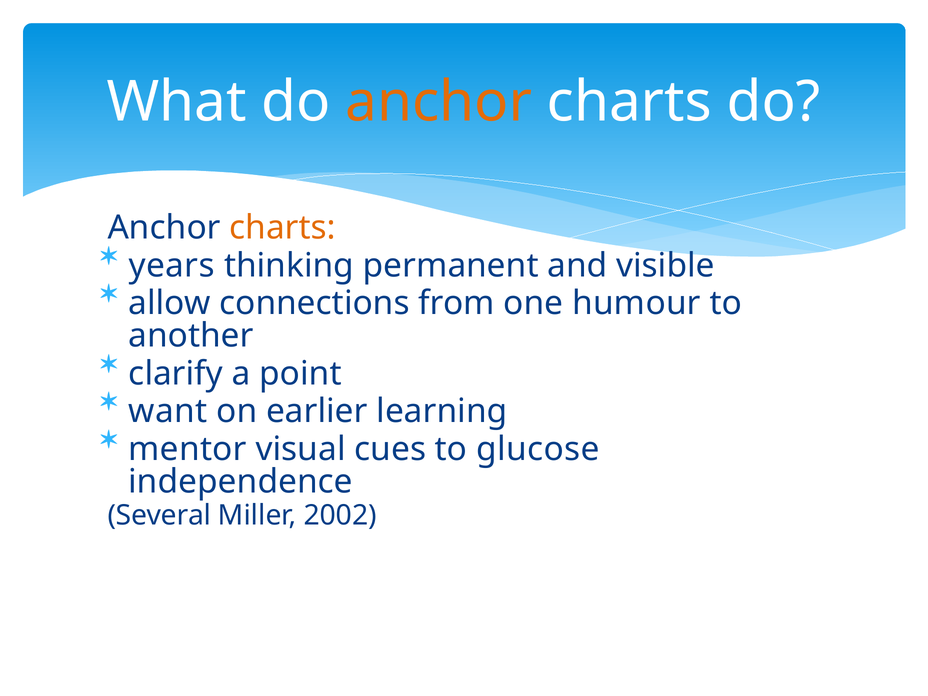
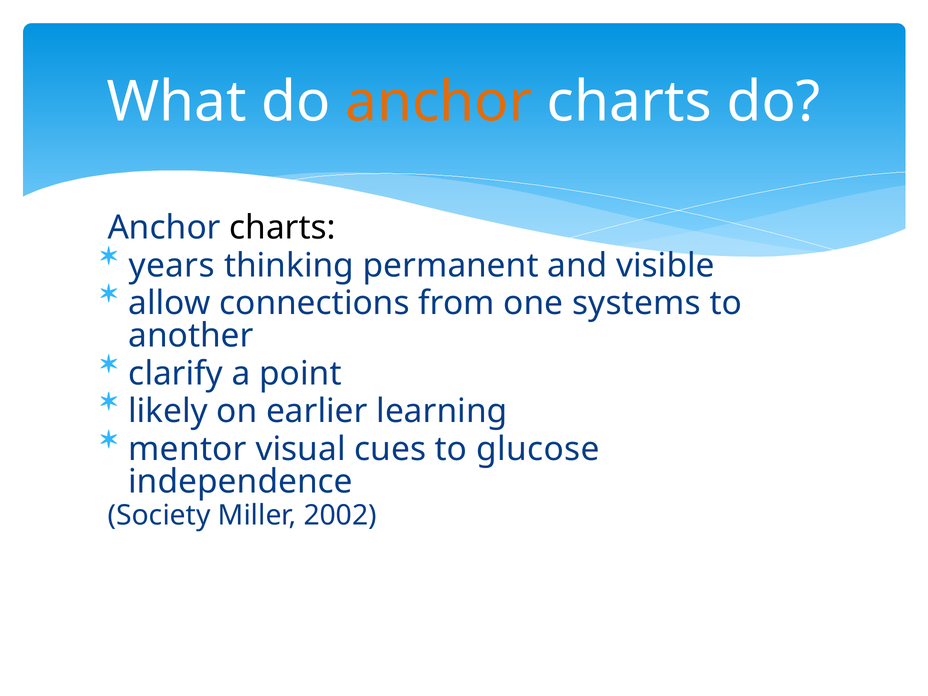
charts at (283, 228) colour: orange -> black
humour: humour -> systems
want: want -> likely
Several: Several -> Society
